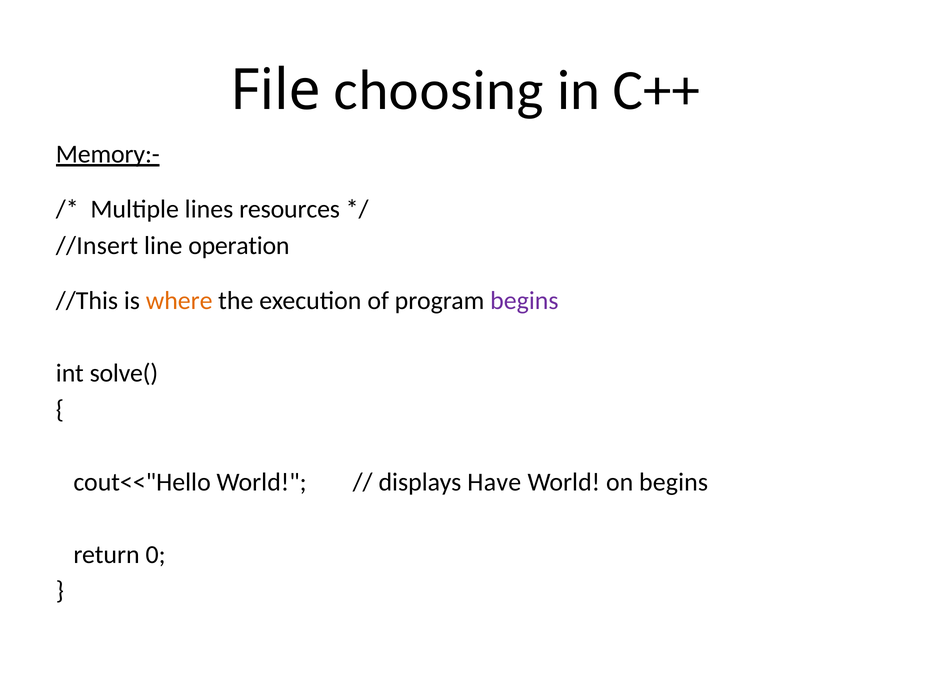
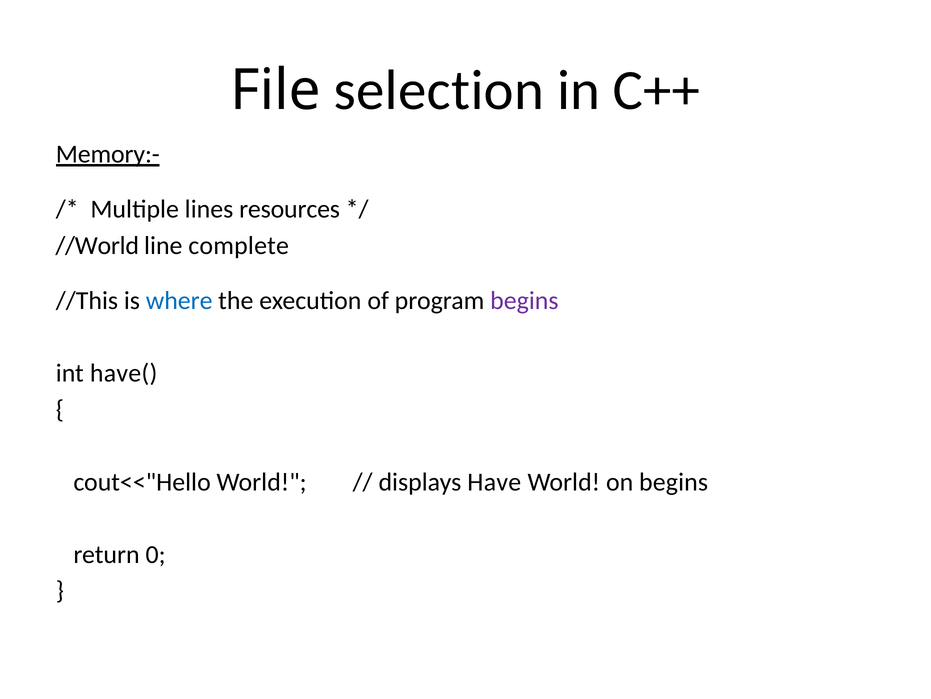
choosing: choosing -> selection
//Insert: //Insert -> //World
operation: operation -> complete
where colour: orange -> blue
solve(: solve( -> have(
